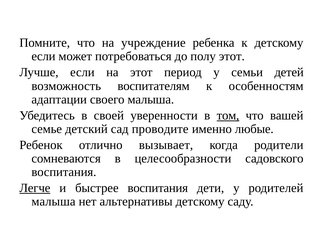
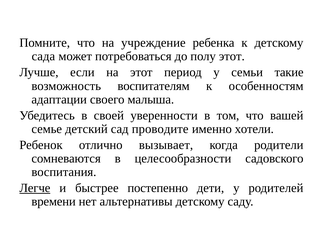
если at (43, 56): если -> сада
детей: детей -> такие
том underline: present -> none
любые: любые -> хотели
быстрее воспитания: воспитания -> постепенно
малыша at (53, 202): малыша -> времени
